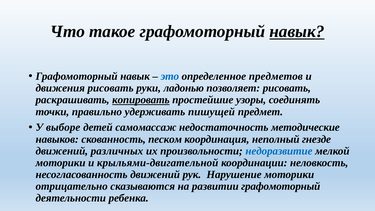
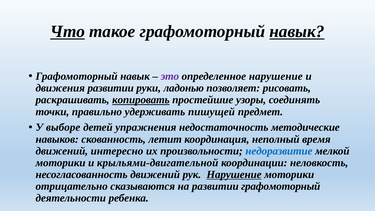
Что underline: none -> present
это colour: blue -> purple
определенное предметов: предметов -> нарушение
движения рисовать: рисовать -> развитии
самомассаж: самомассаж -> упражнения
песком: песком -> летит
гнезде: гнезде -> время
различных: различных -> интересно
Нарушение at (234, 174) underline: none -> present
